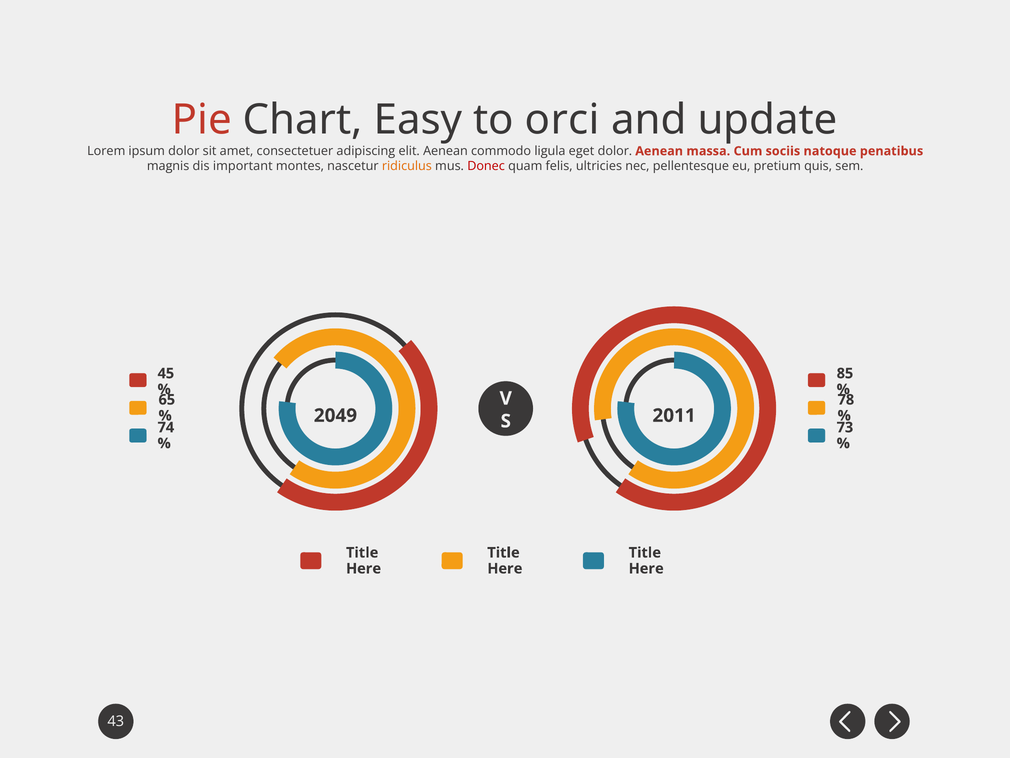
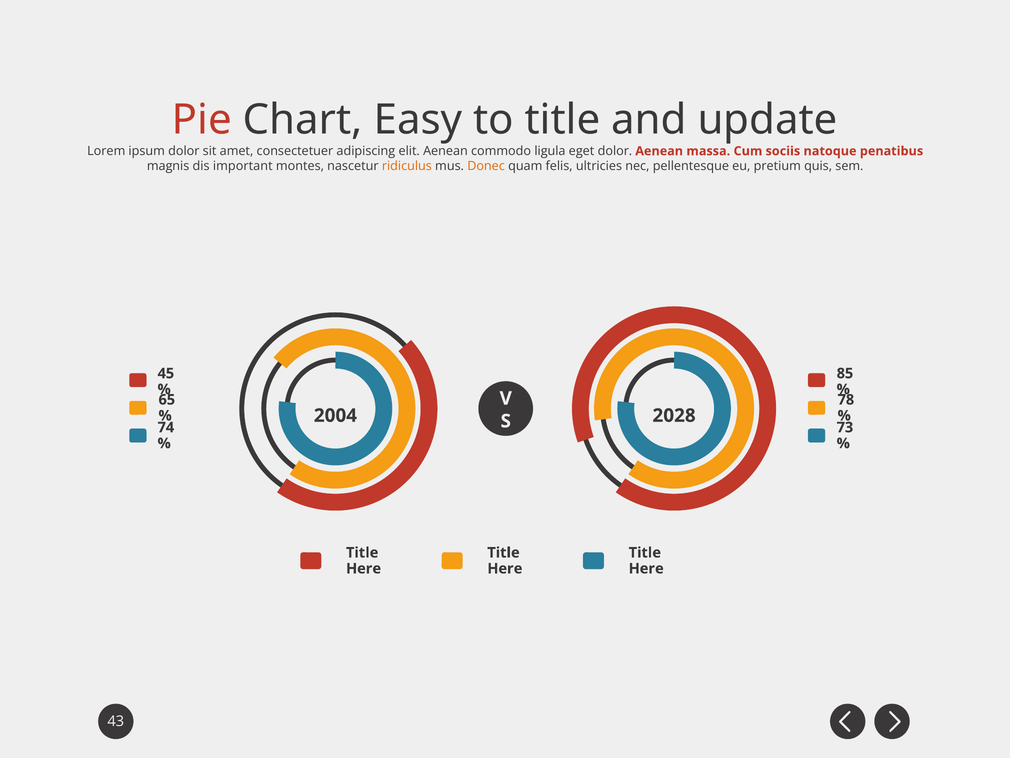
to orci: orci -> title
Donec colour: red -> orange
2049: 2049 -> 2004
2011: 2011 -> 2028
